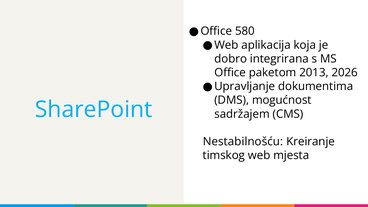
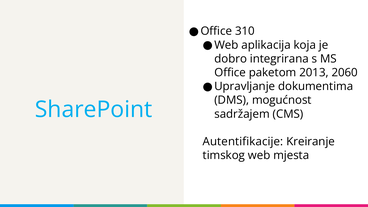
580: 580 -> 310
2026: 2026 -> 2060
Nestabilnošću: Nestabilnošću -> Autentifikacije
